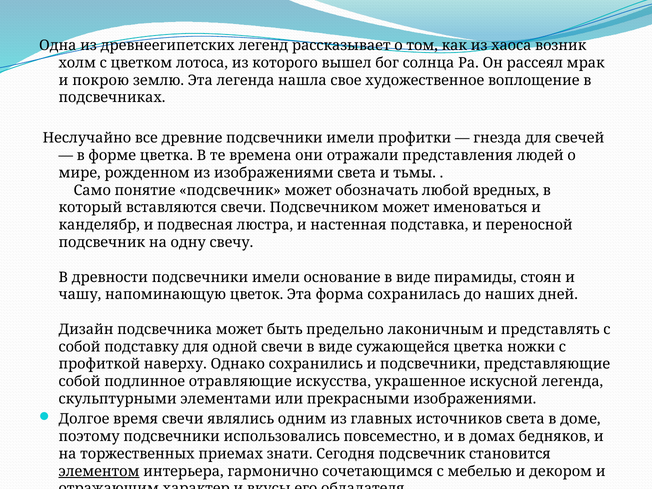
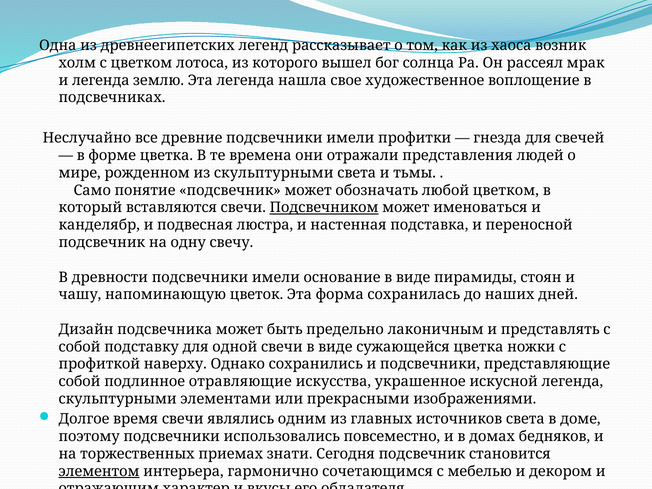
и покрою: покрою -> легенда
из изображениями: изображениями -> скульптурными
любой вредных: вредных -> цветком
Подсвечником underline: none -> present
